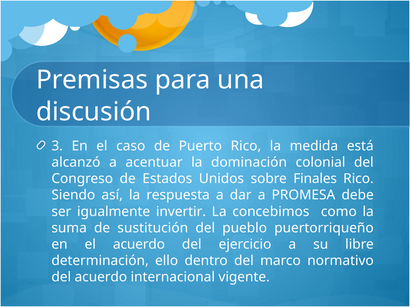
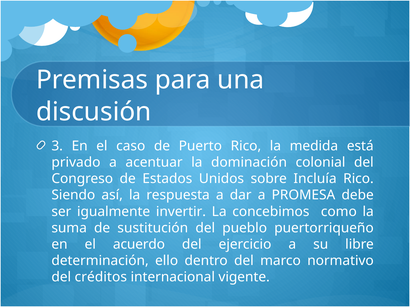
alcanzó: alcanzó -> privado
Finales: Finales -> Incluía
del acuerdo: acuerdo -> créditos
